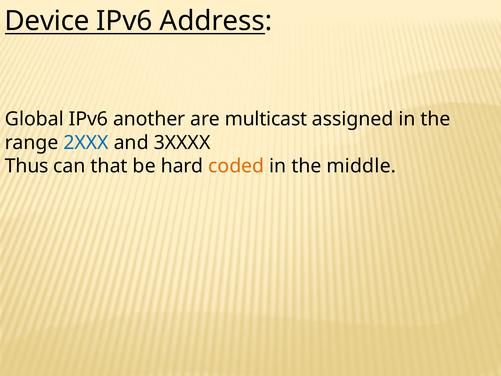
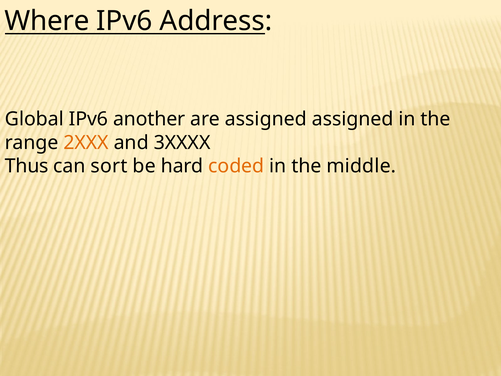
Device: Device -> Where
are multicast: multicast -> assigned
2XXX colour: blue -> orange
that: that -> sort
